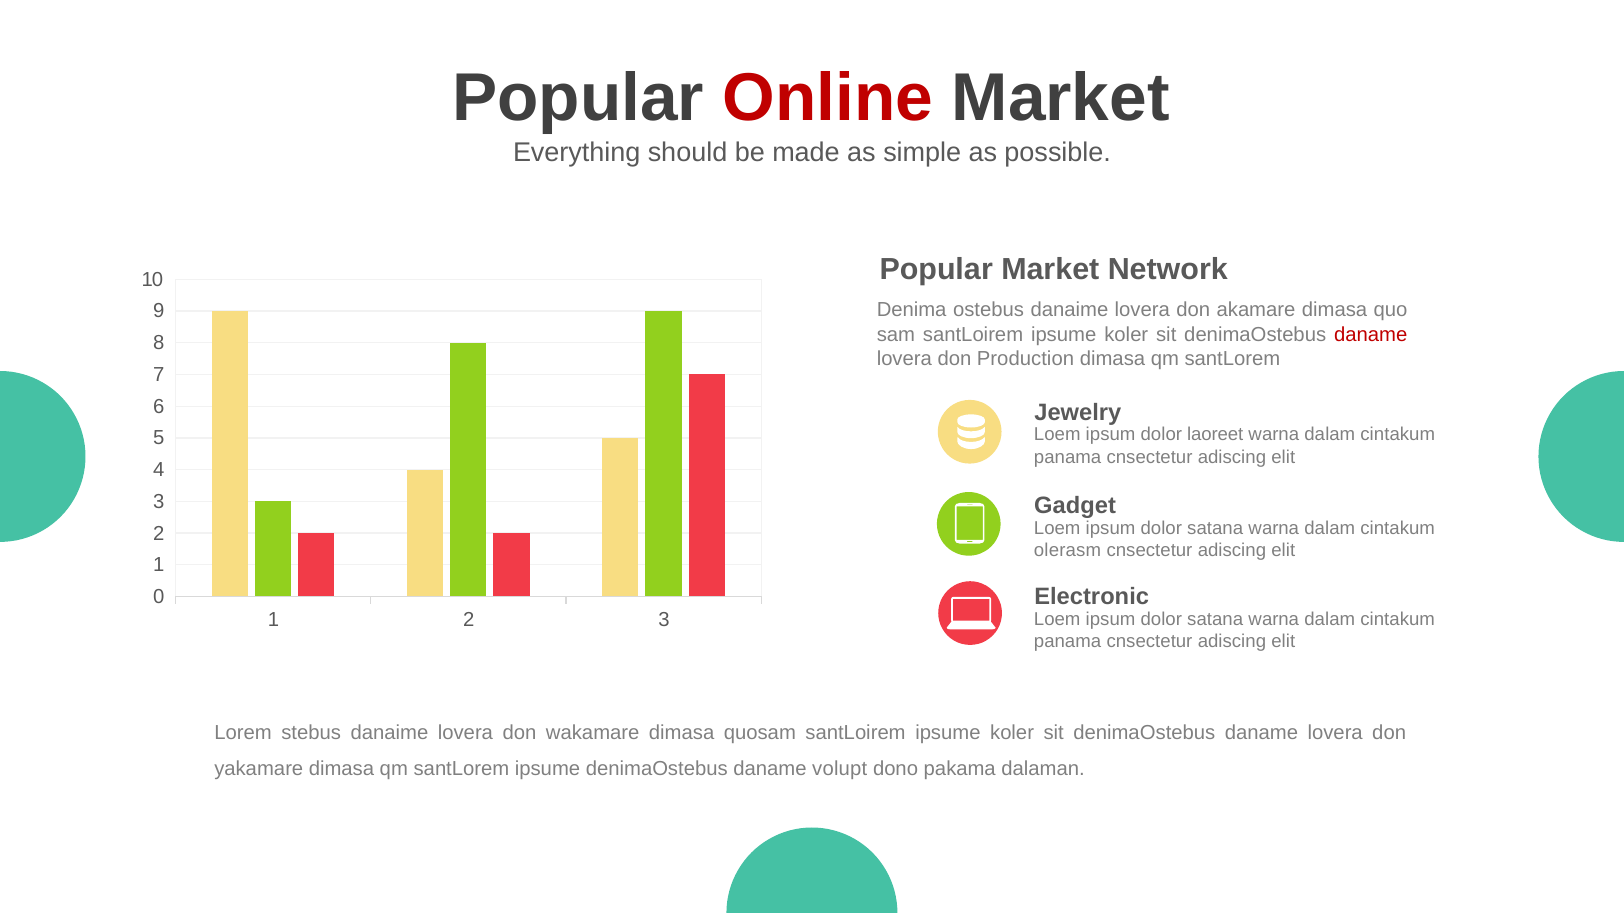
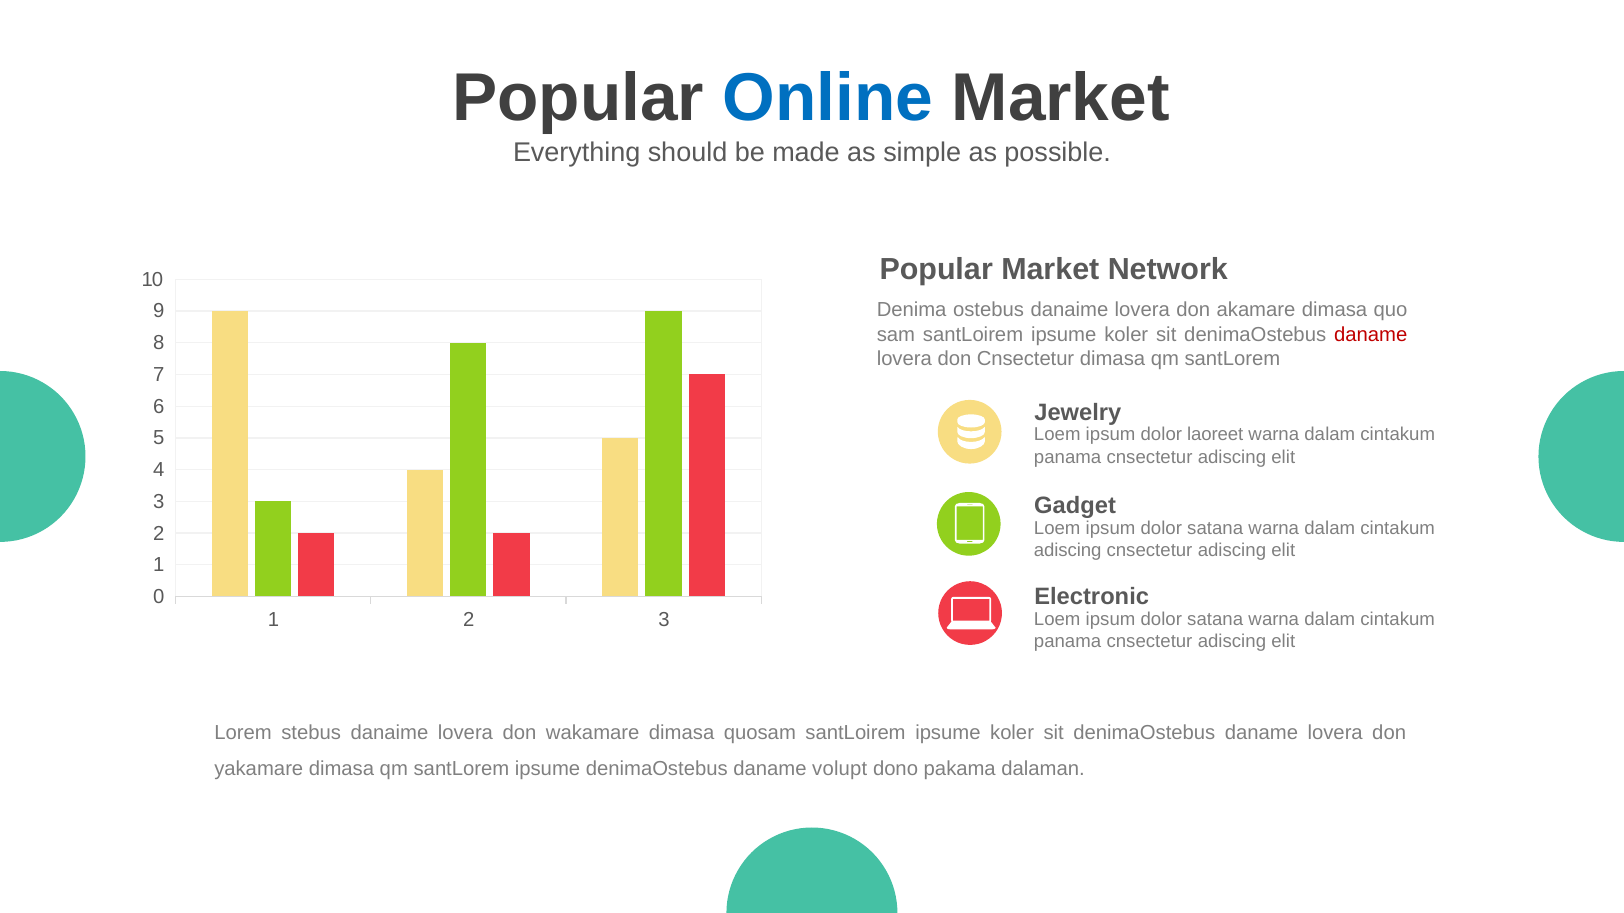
Online colour: red -> blue
don Production: Production -> Cnsectetur
olerasm at (1068, 551): olerasm -> adiscing
